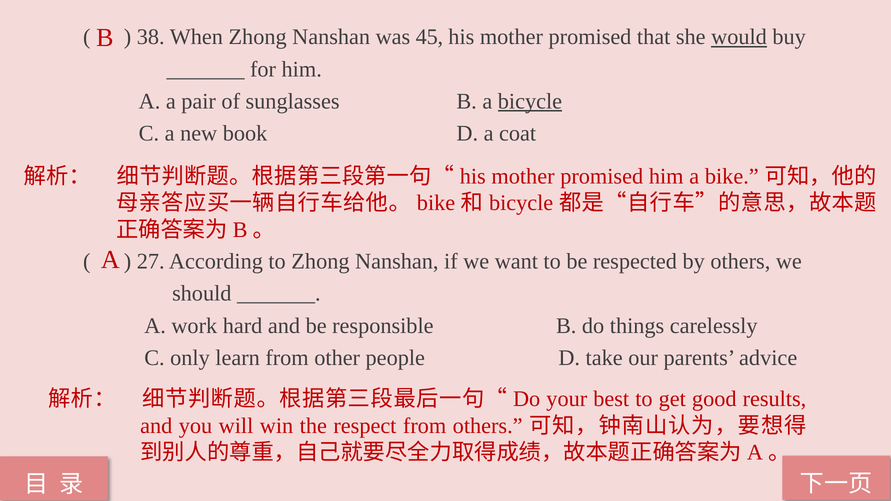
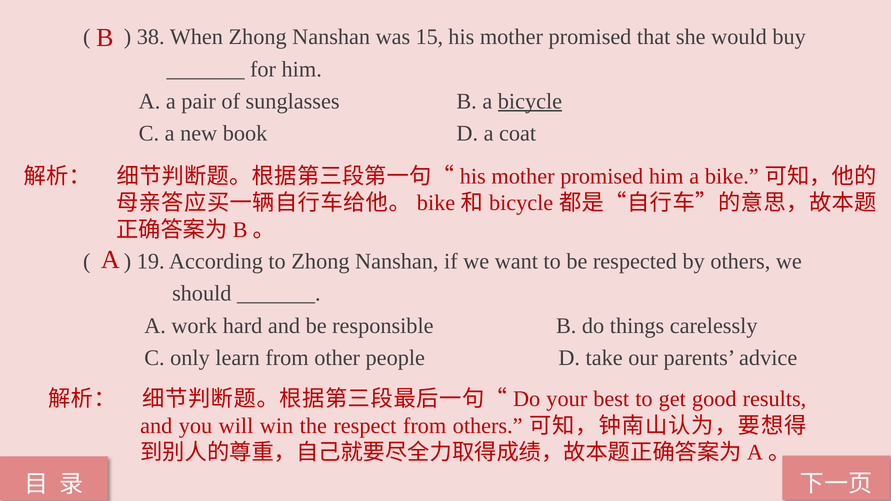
45: 45 -> 15
would underline: present -> none
27: 27 -> 19
